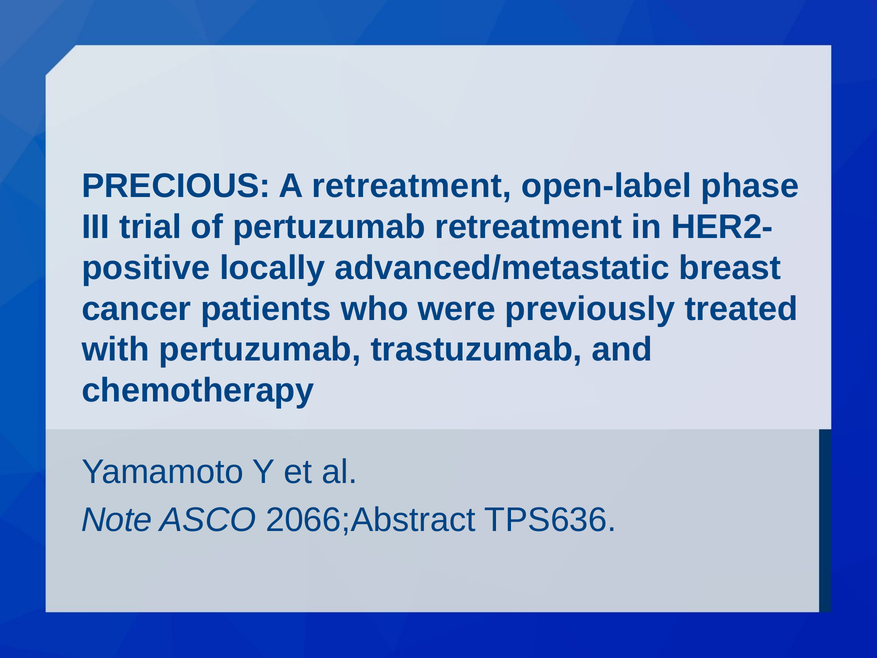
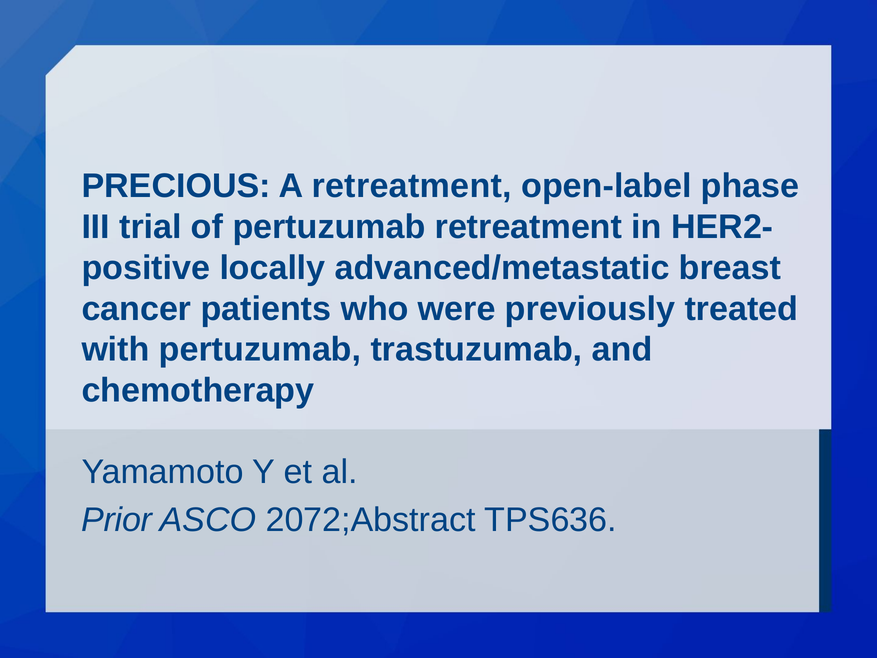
Note: Note -> Prior
2066;Abstract: 2066;Abstract -> 2072;Abstract
